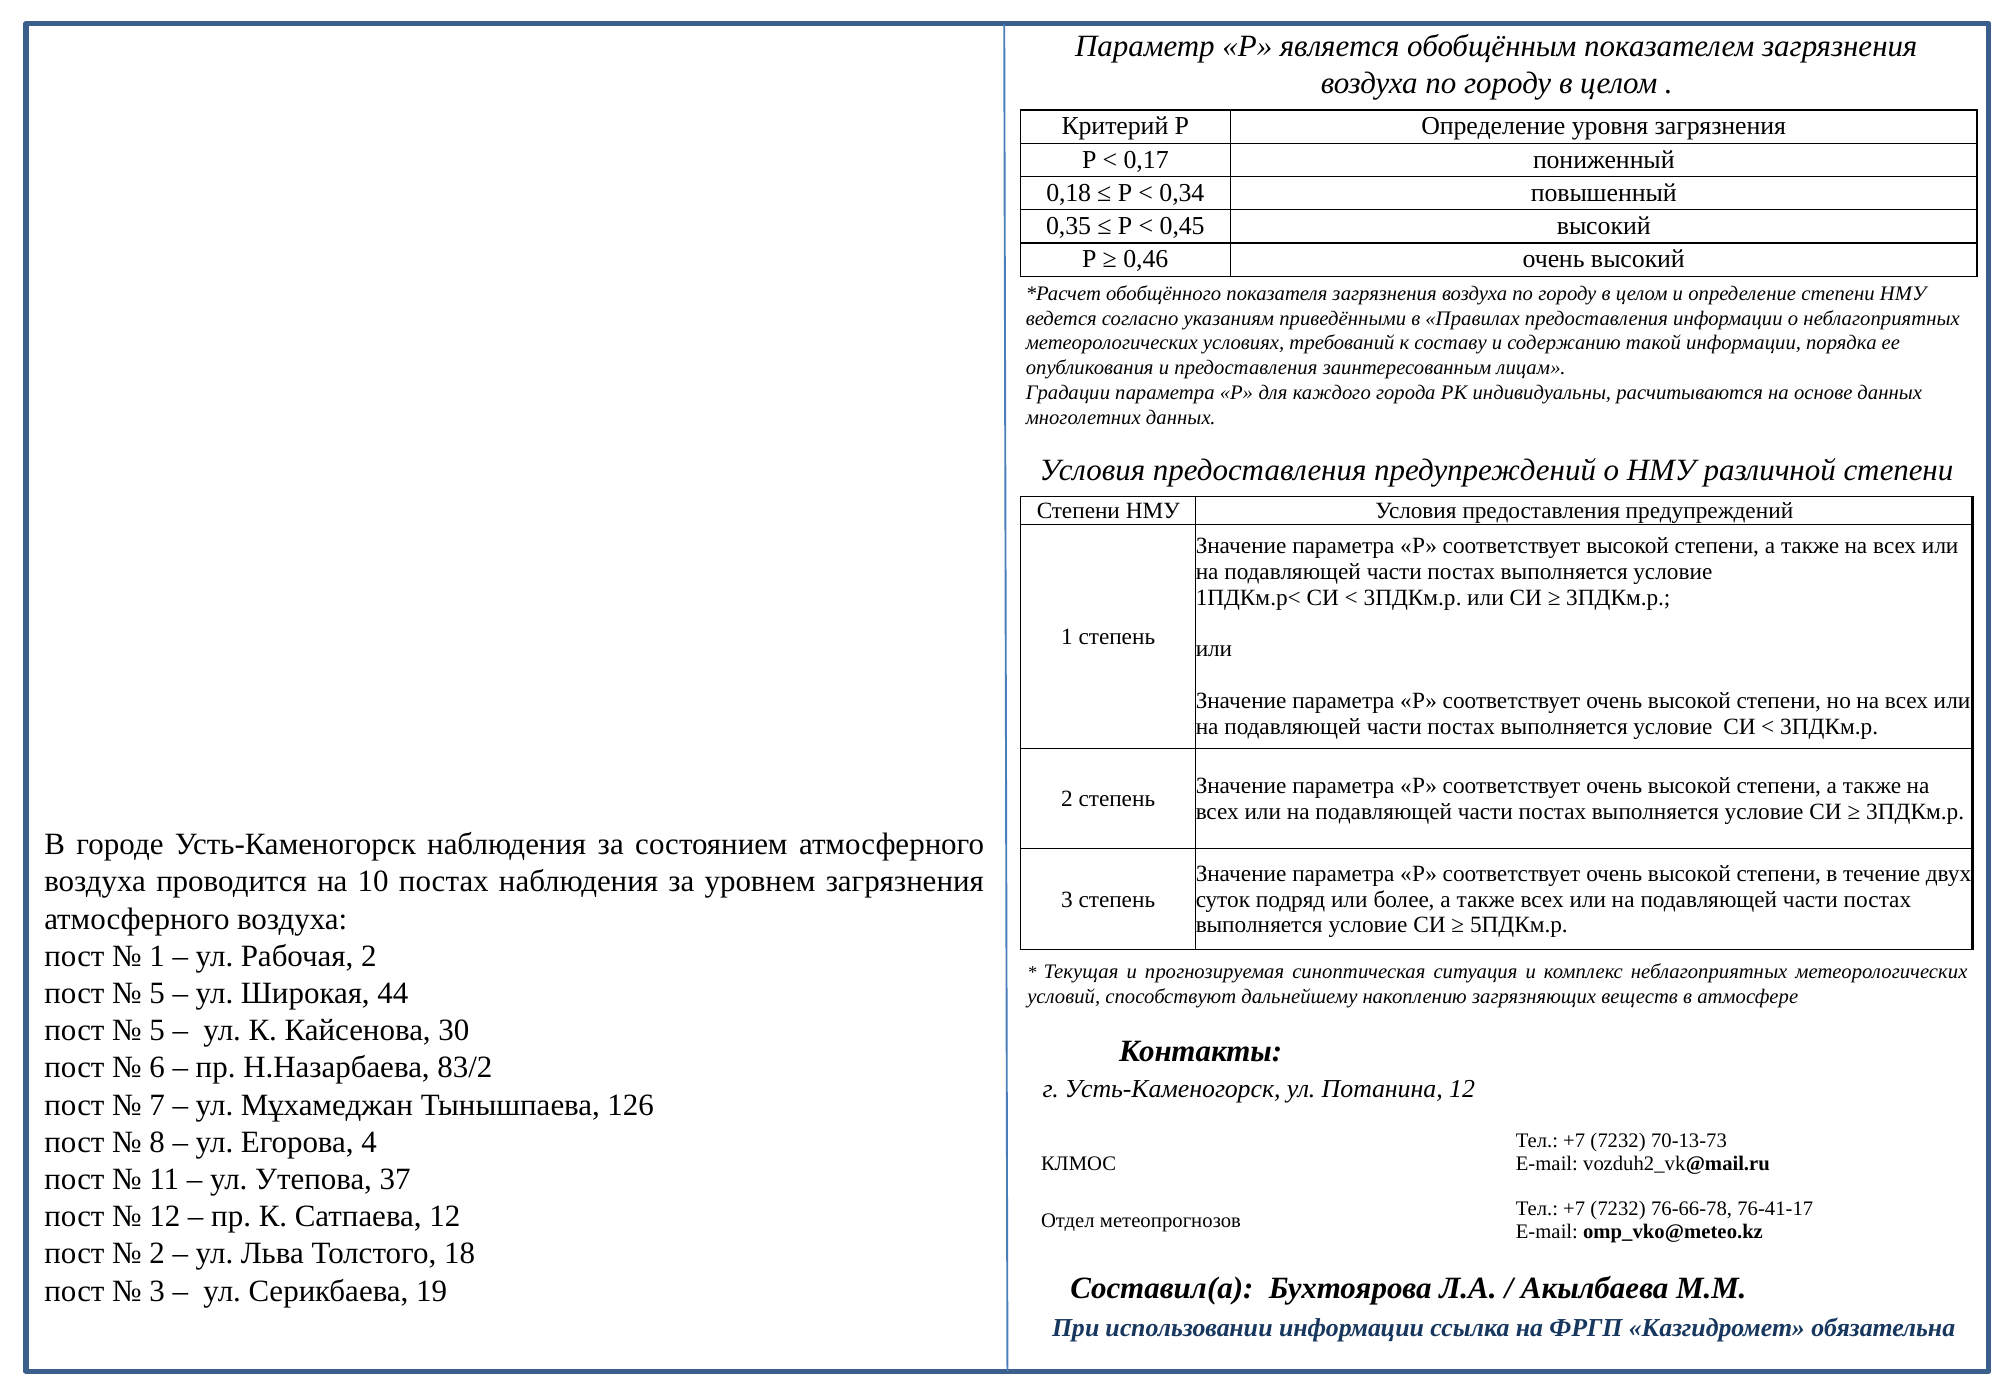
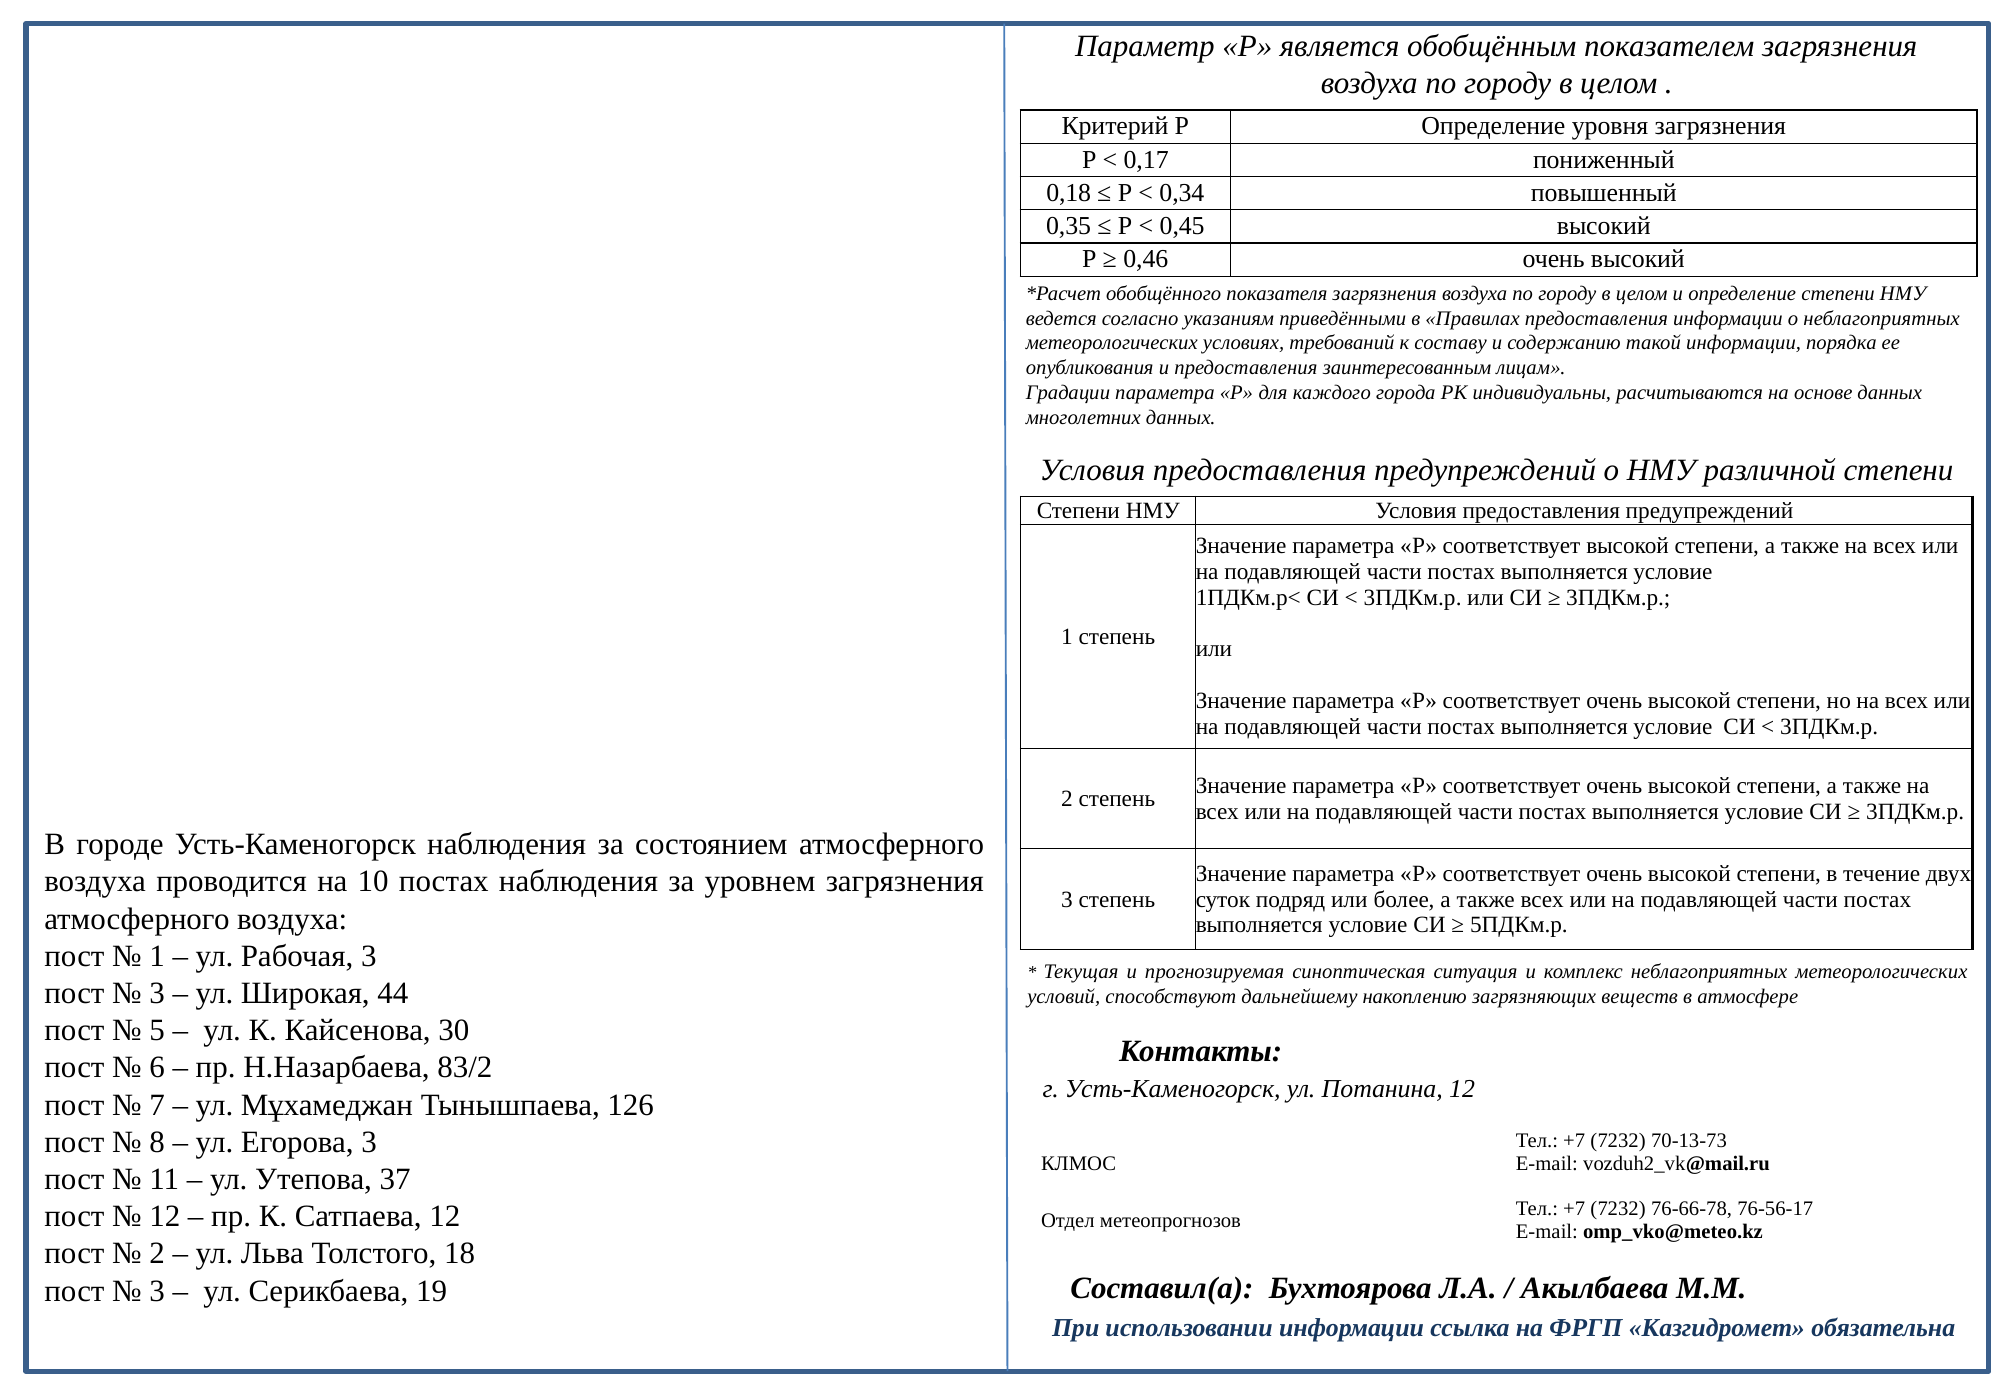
Рабочая 2: 2 -> 3
5 at (157, 993): 5 -> 3
Егорова 4: 4 -> 3
76-41-17: 76-41-17 -> 76-56-17
